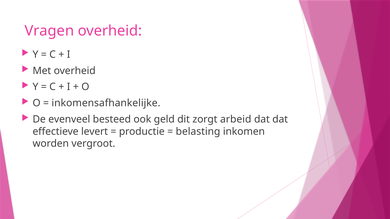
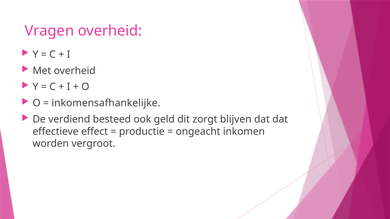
evenveel: evenveel -> verdiend
arbeid: arbeid -> blijven
levert: levert -> effect
belasting: belasting -> ongeacht
